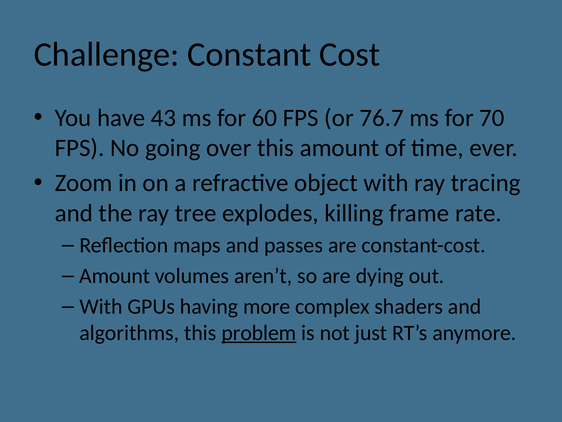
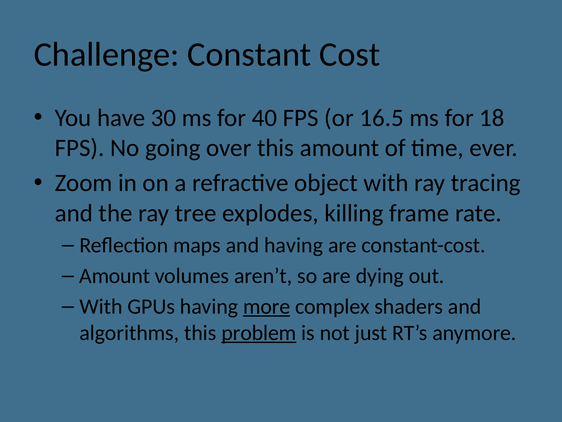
43: 43 -> 30
60: 60 -> 40
76.7: 76.7 -> 16.5
70: 70 -> 18
and passes: passes -> having
more underline: none -> present
